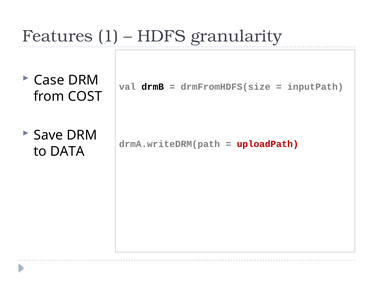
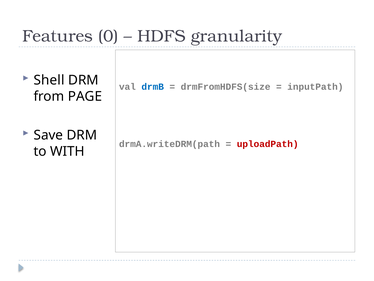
1: 1 -> 0
Case: Case -> Shell
drmB colour: black -> blue
COST: COST -> PAGE
DATA: DATA -> WITH
